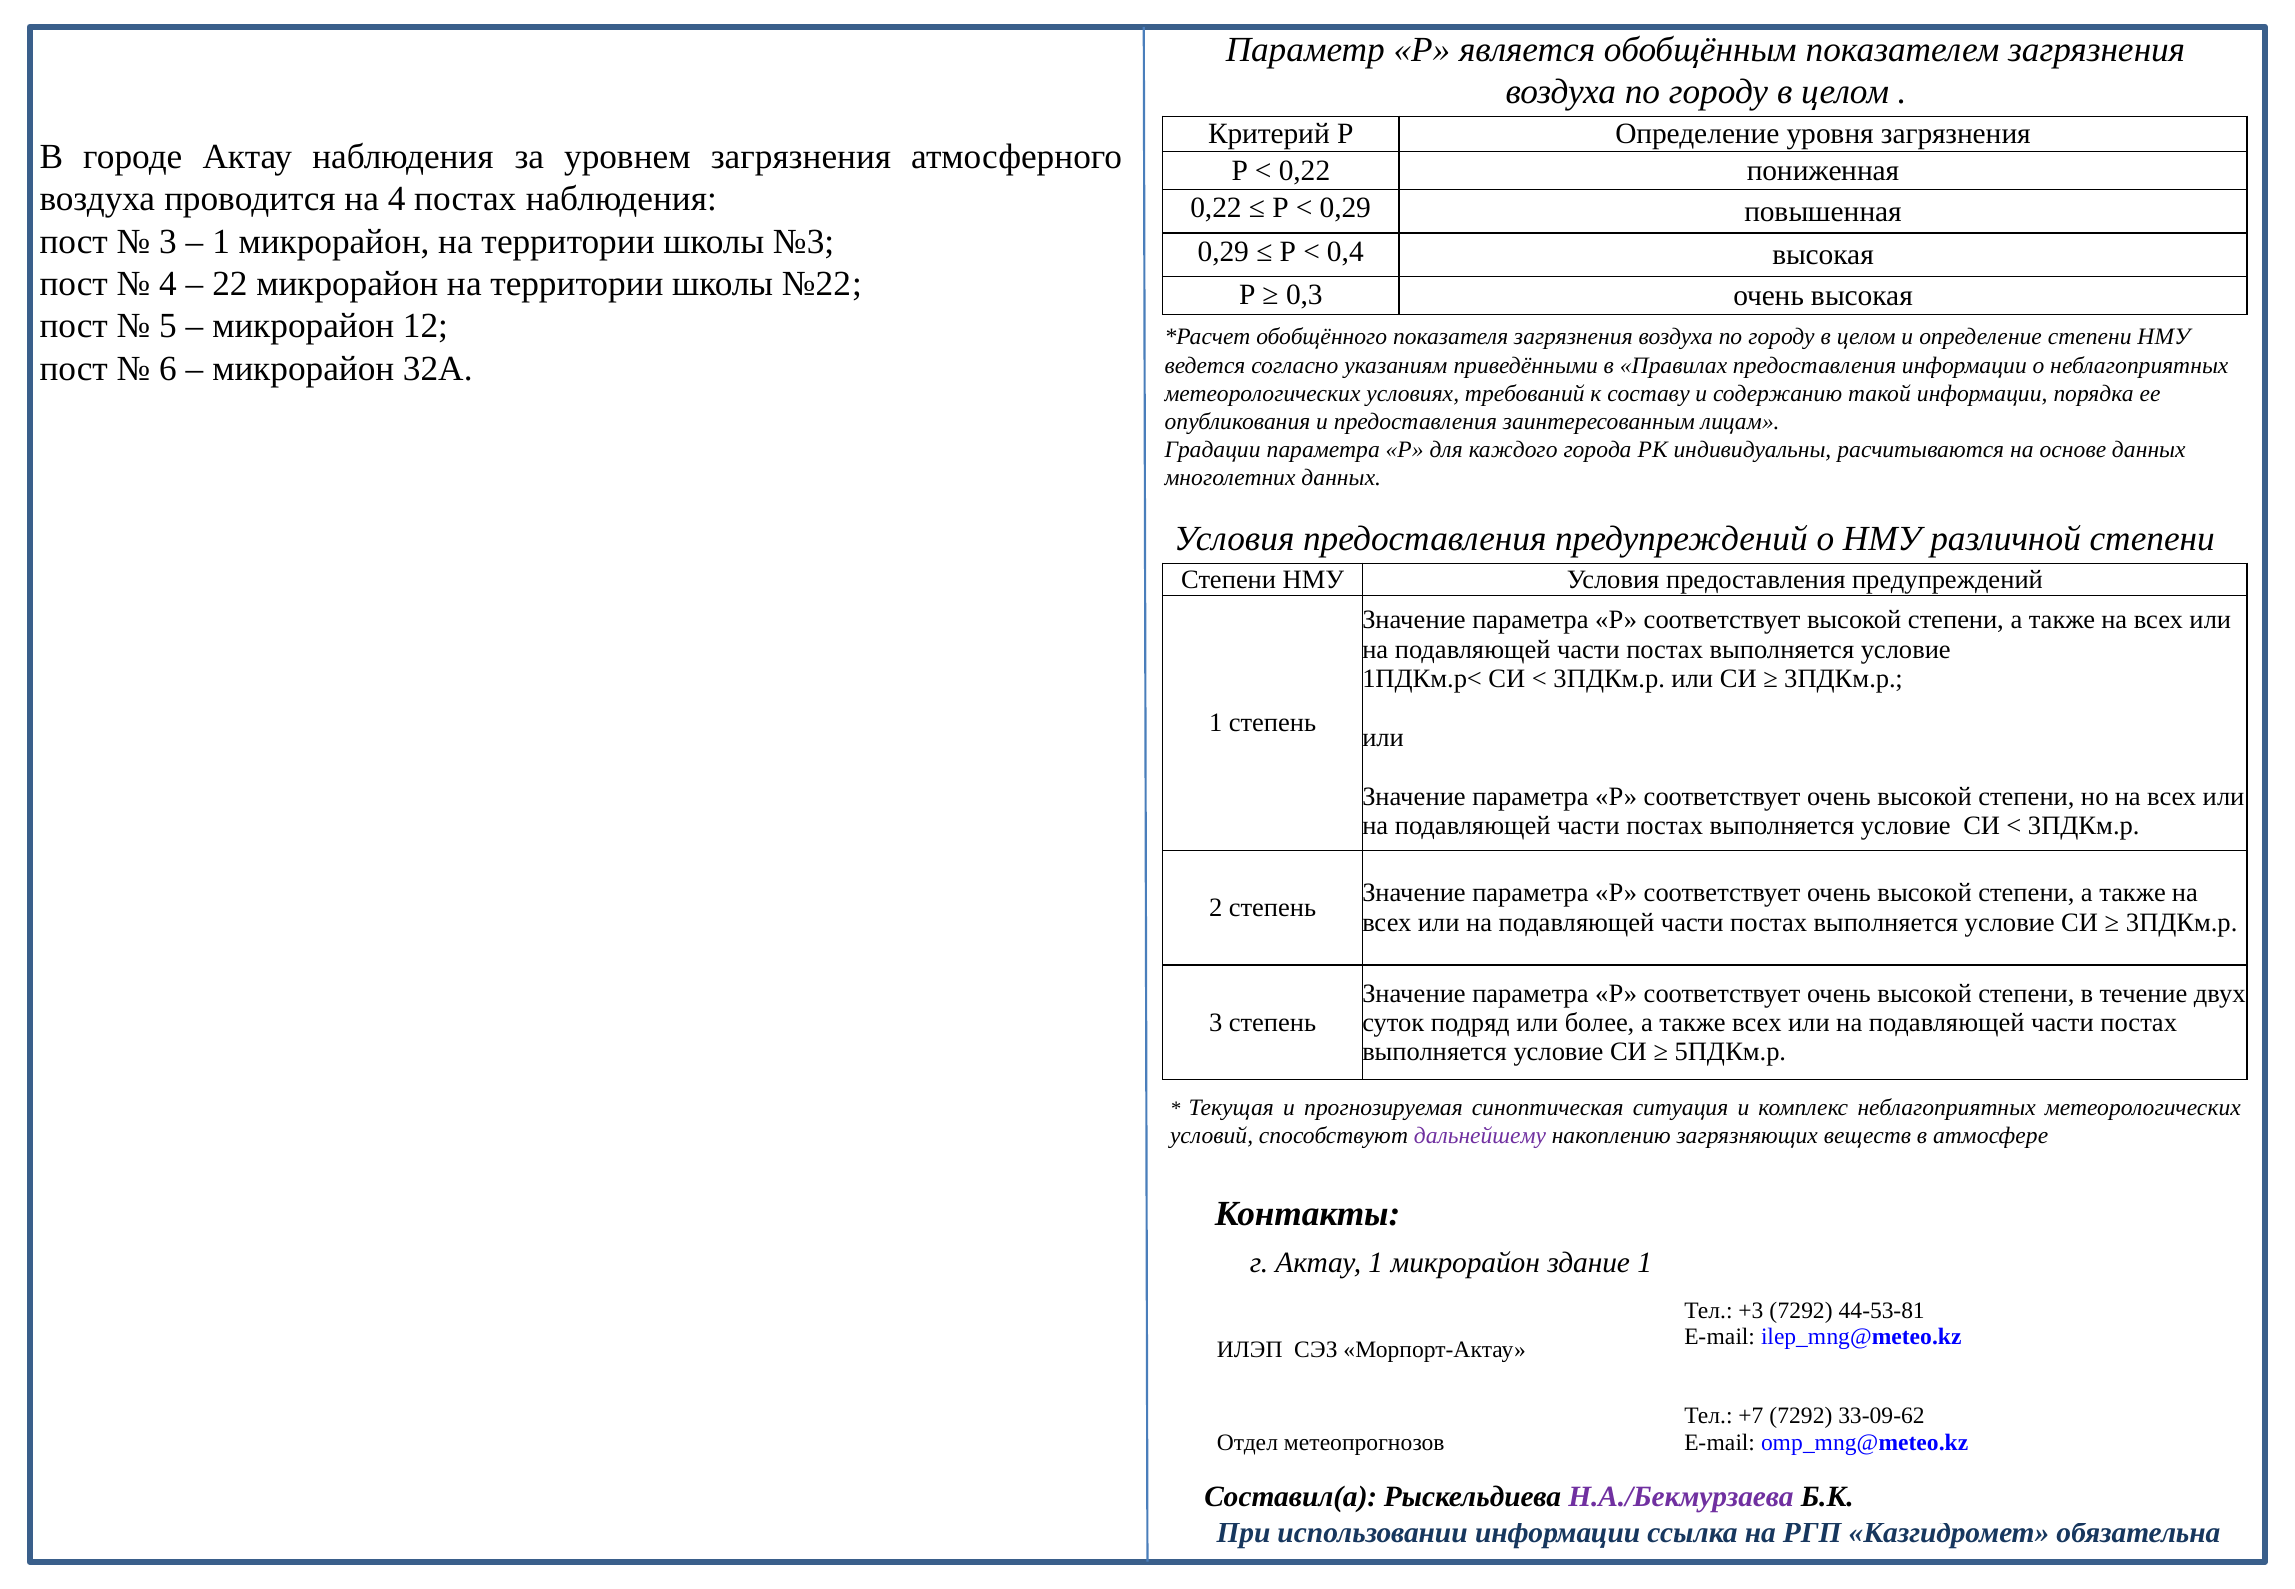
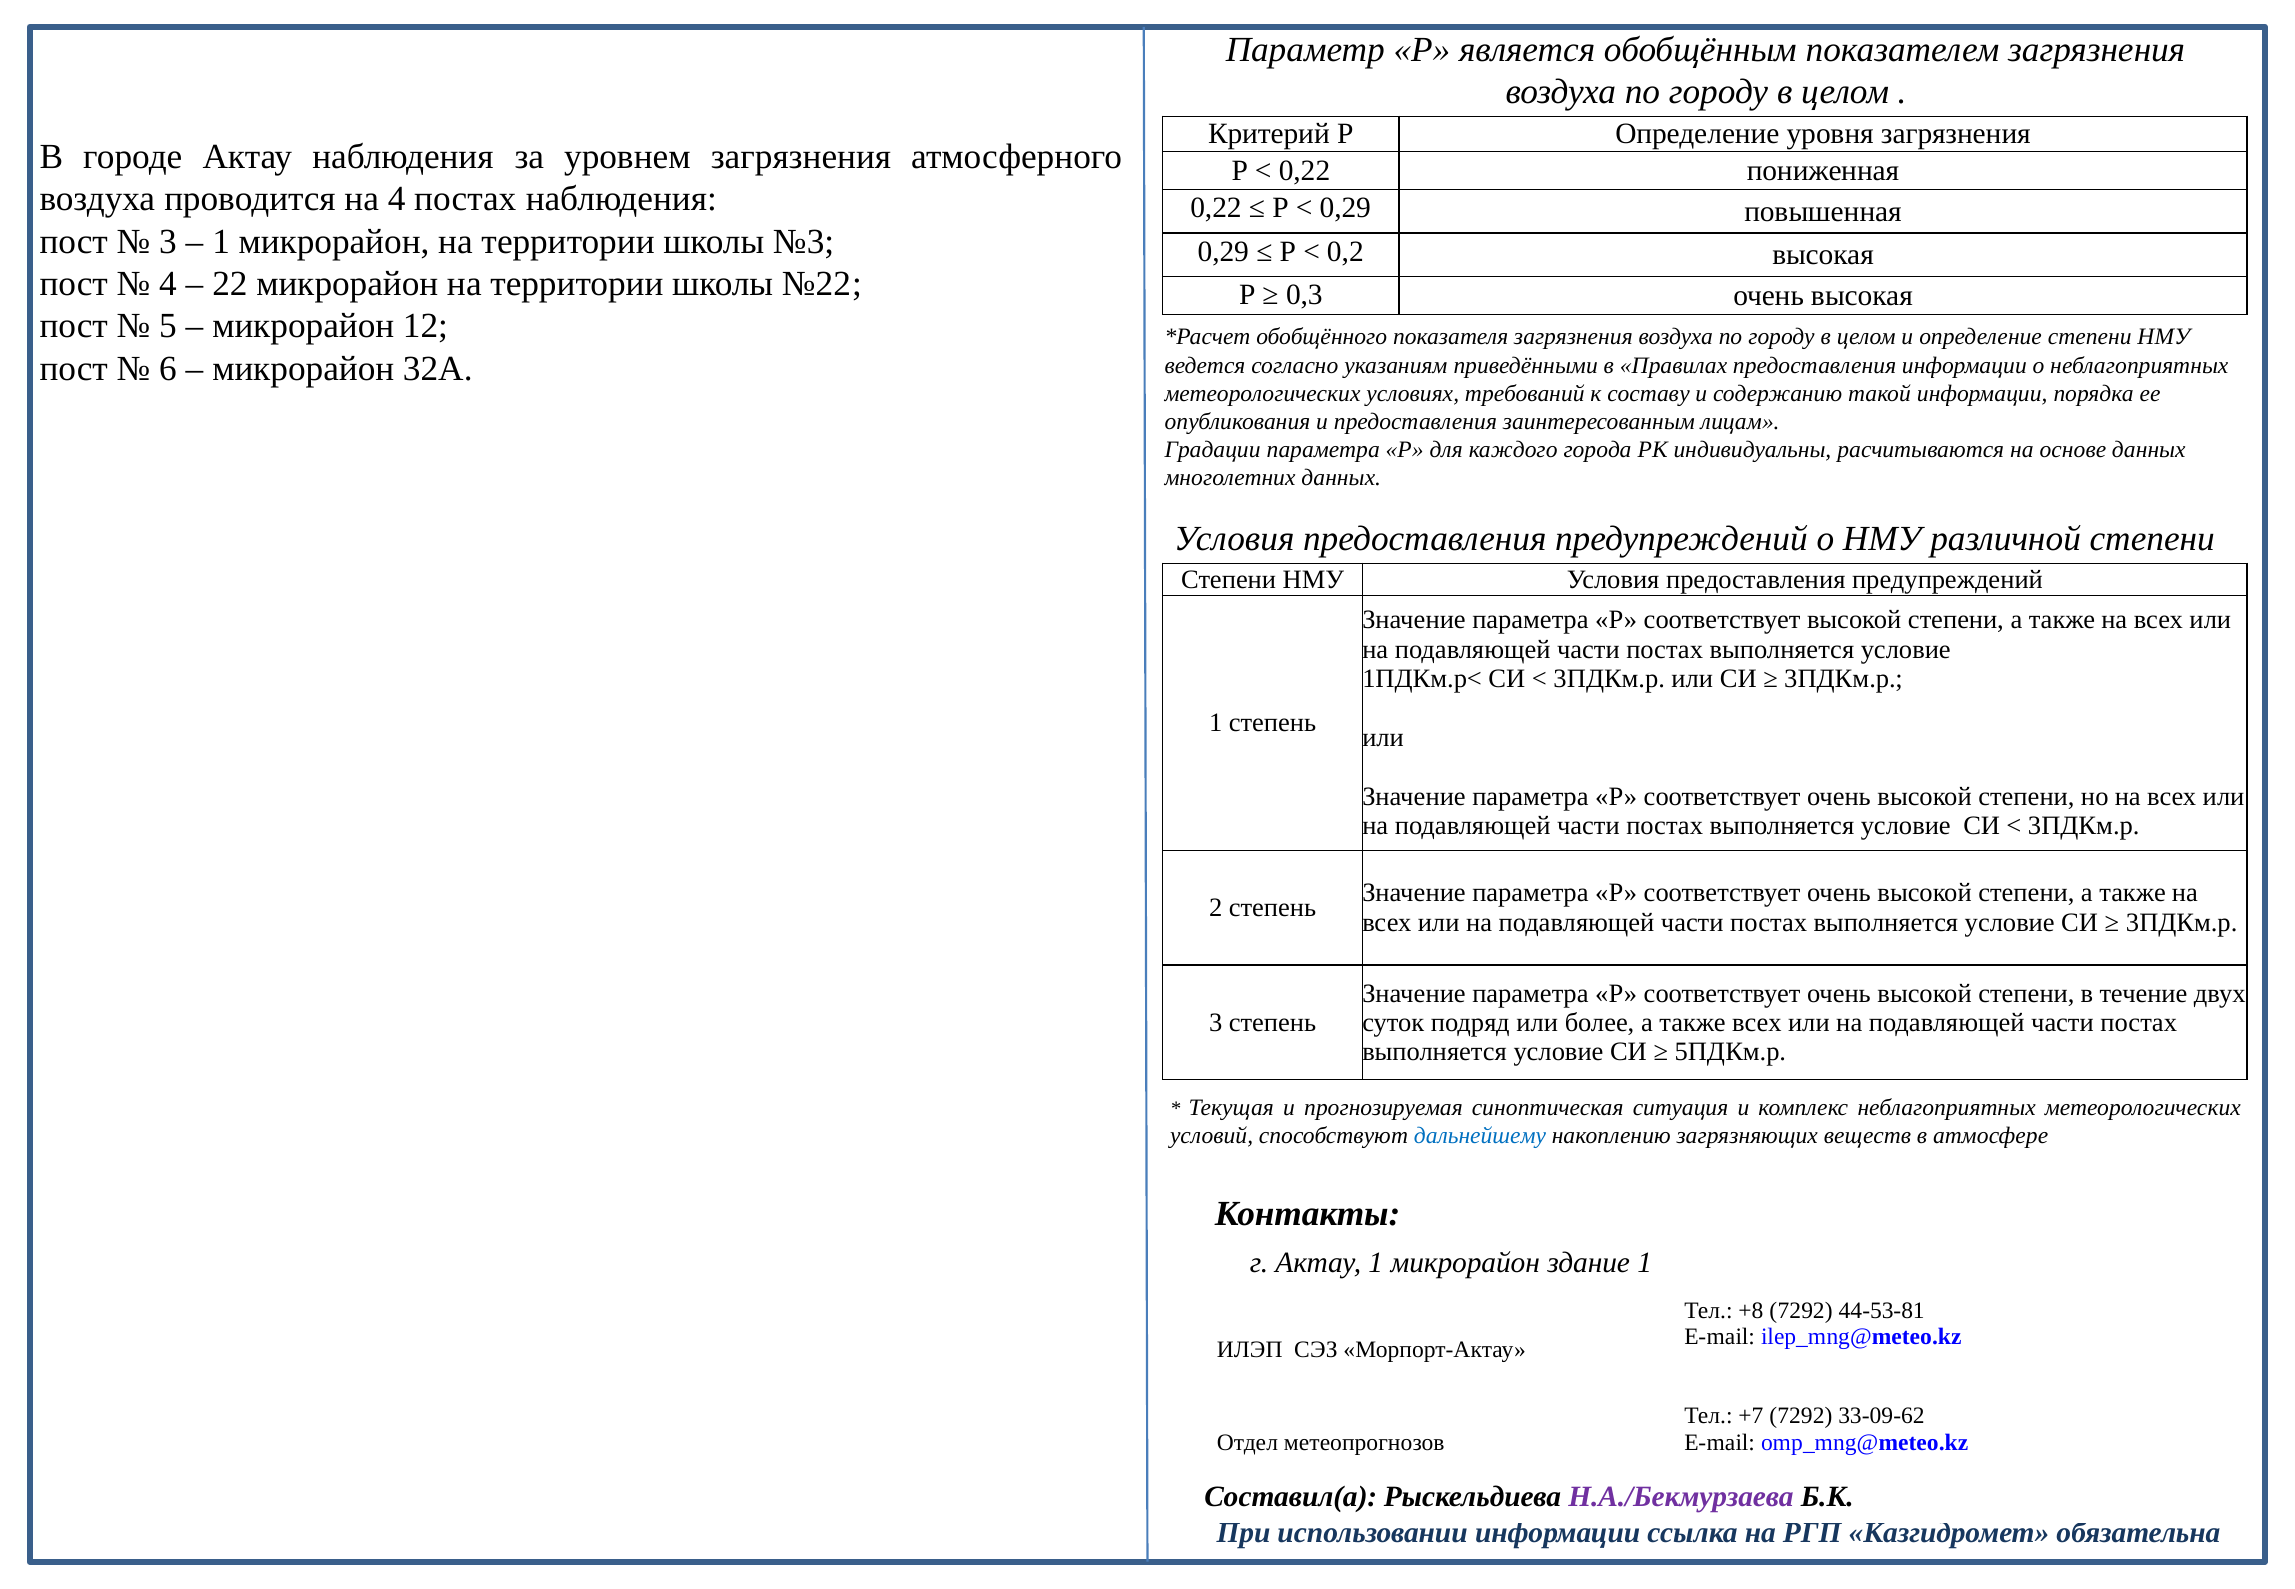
0,4: 0,4 -> 0,2
дальнейшему colour: purple -> blue
+3: +3 -> +8
